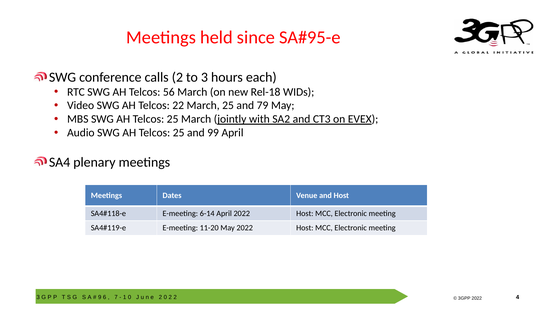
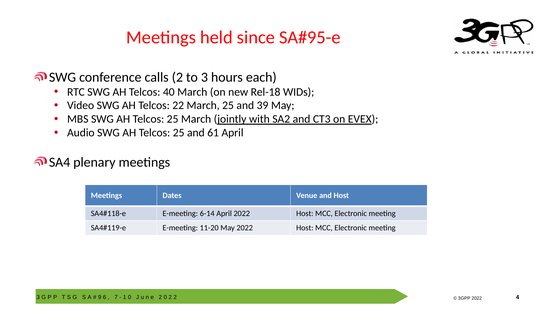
56: 56 -> 40
79: 79 -> 39
99: 99 -> 61
